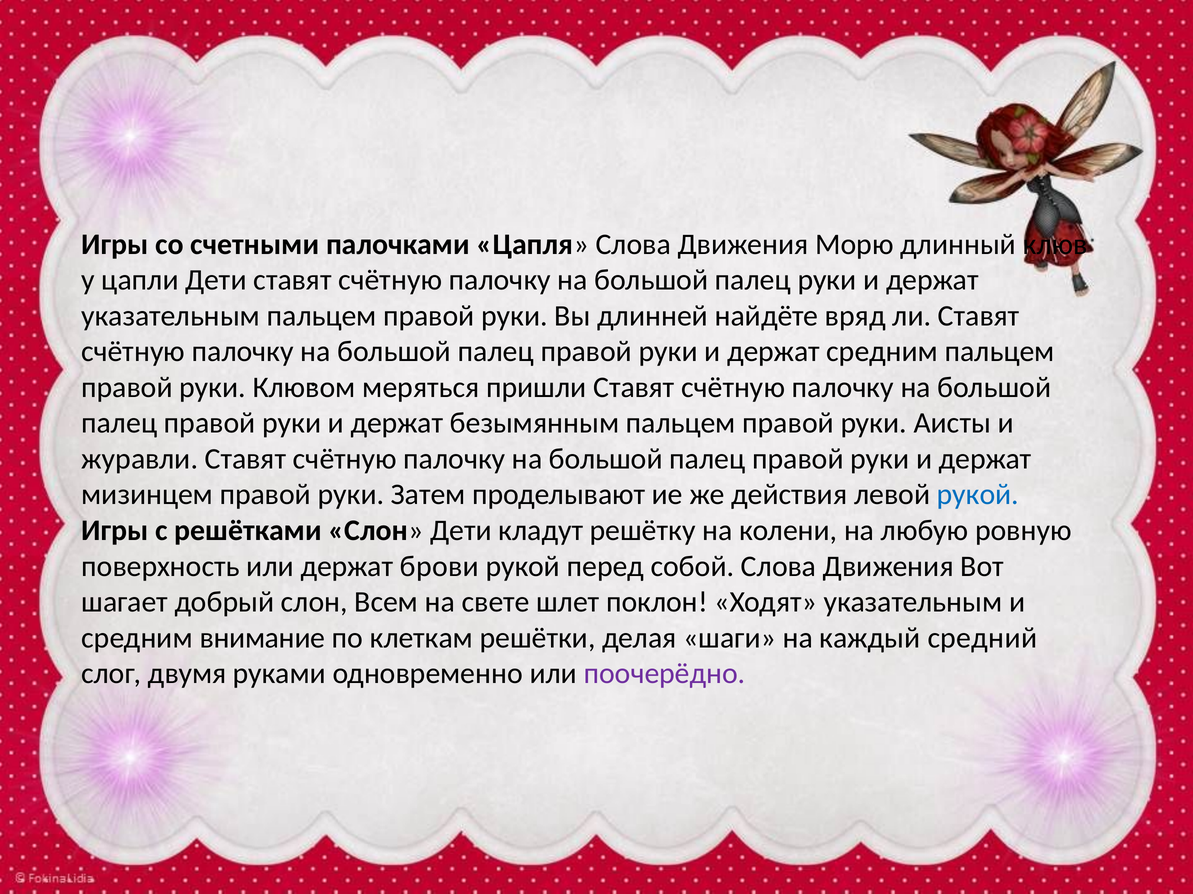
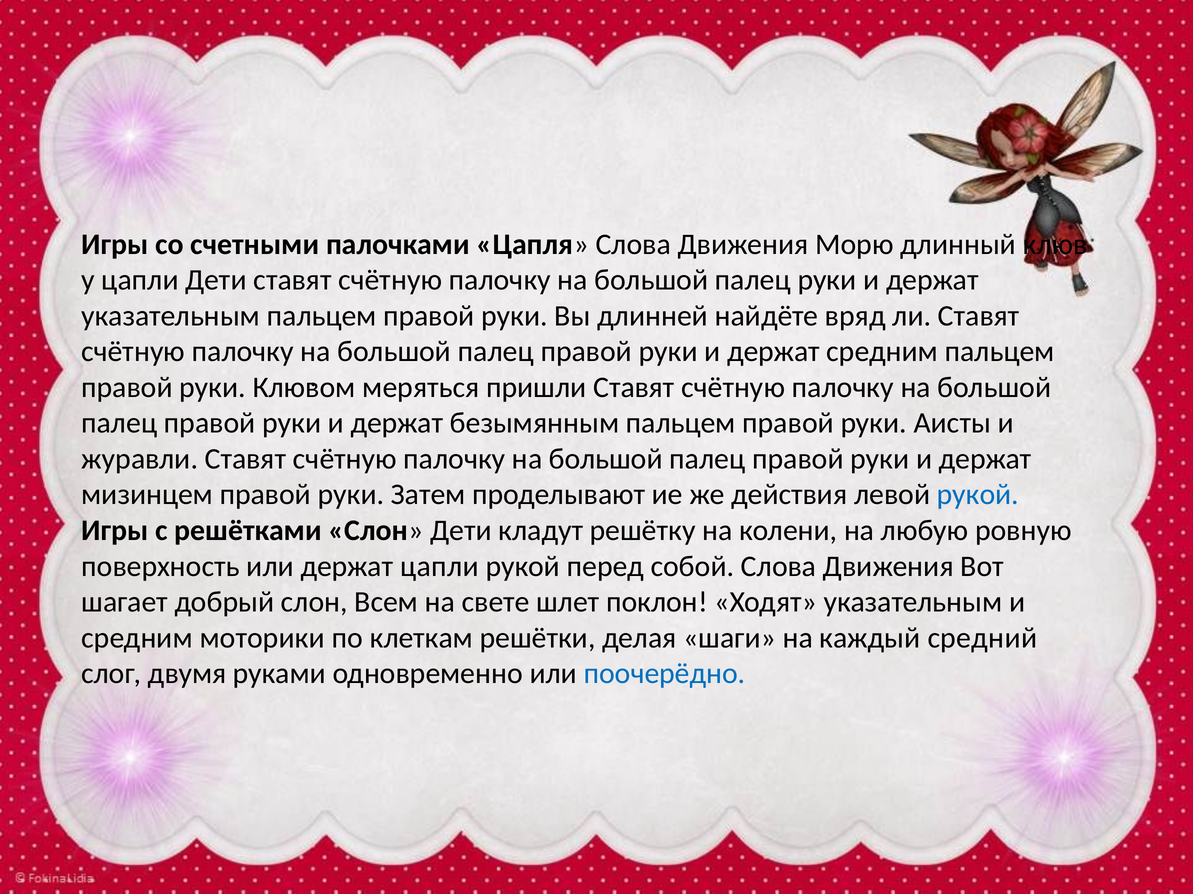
держат брови: брови -> цапли
внимание: внимание -> моторики
поочерёдно colour: purple -> blue
